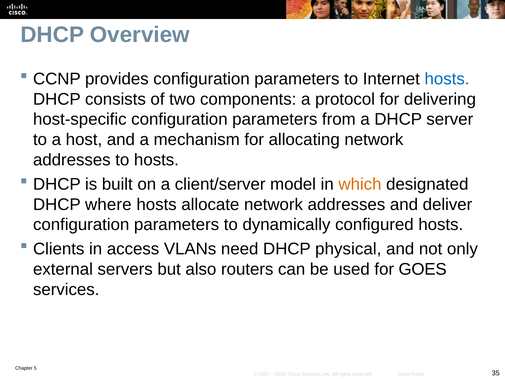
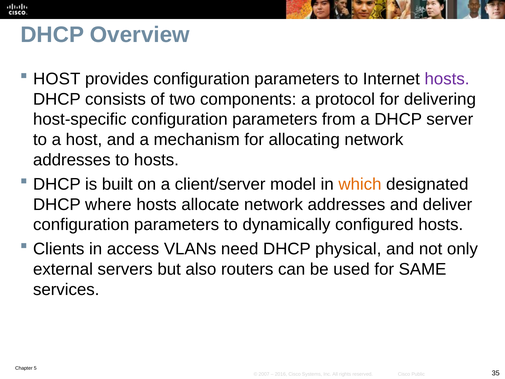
CCNP at (57, 79): CCNP -> HOST
hosts at (447, 79) colour: blue -> purple
GOES: GOES -> SAME
